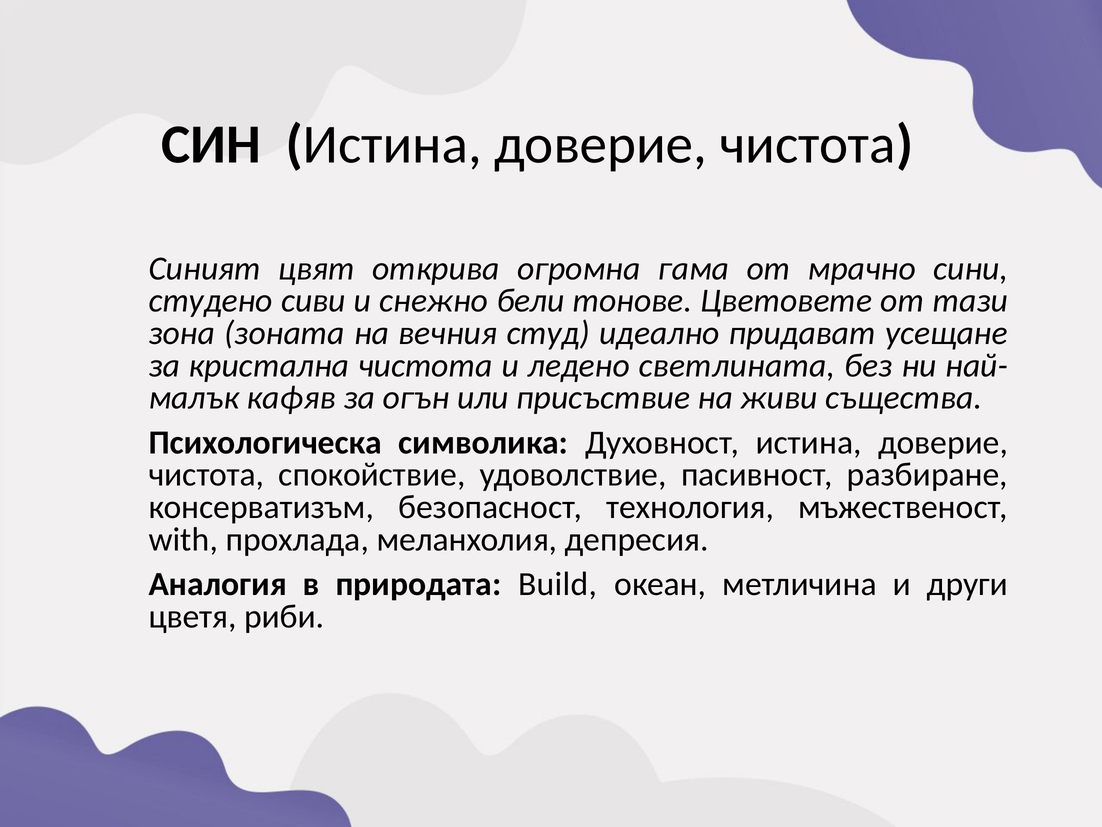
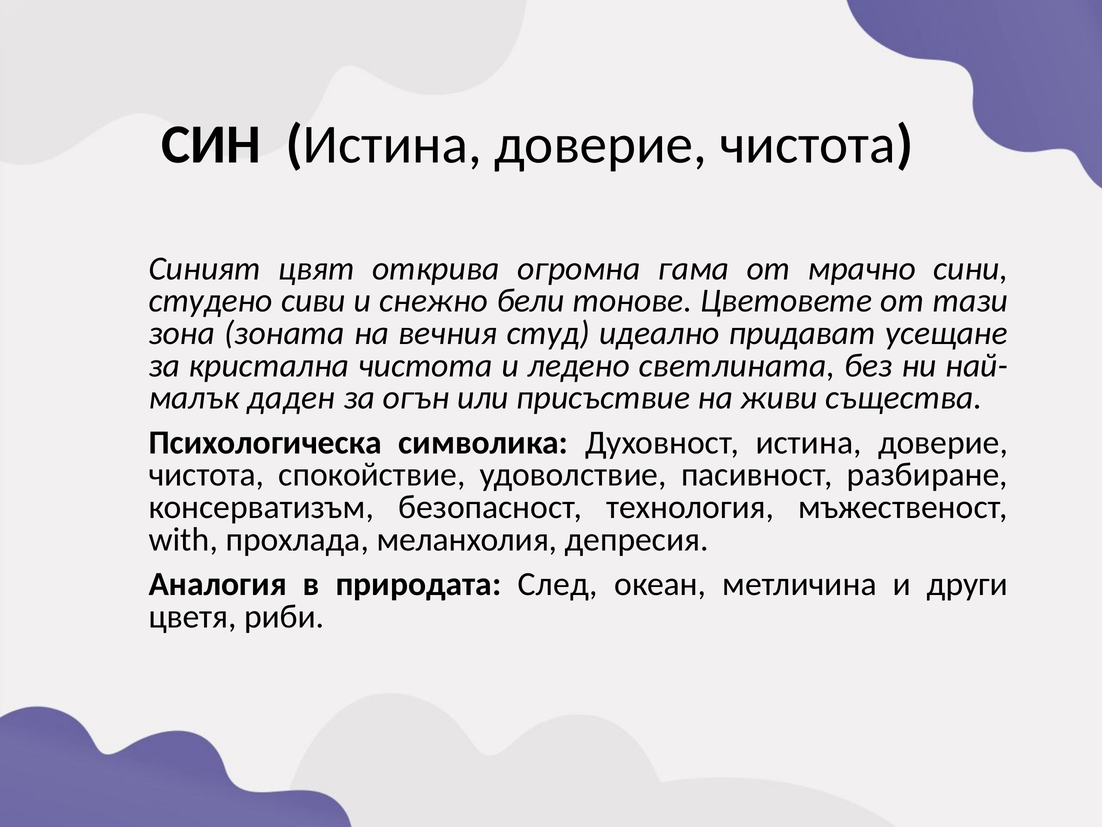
кафяв: кафяв -> даден
Build: Build -> След
